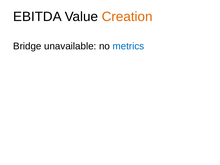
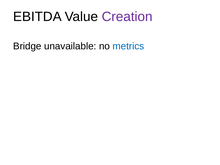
Creation colour: orange -> purple
